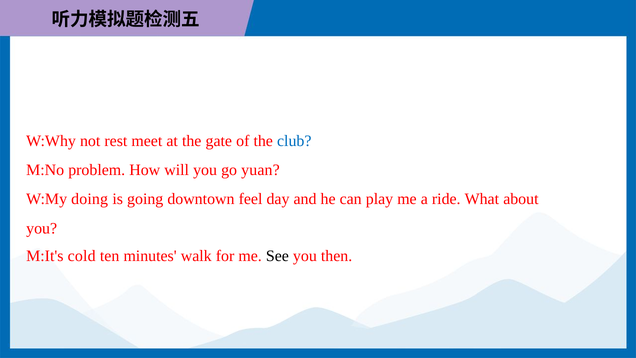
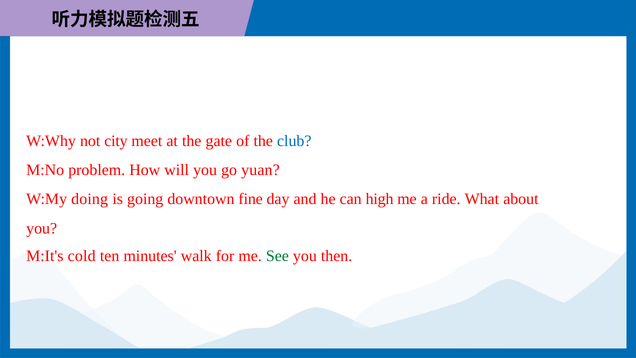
rest: rest -> city
feel: feel -> fine
play: play -> high
See colour: black -> green
